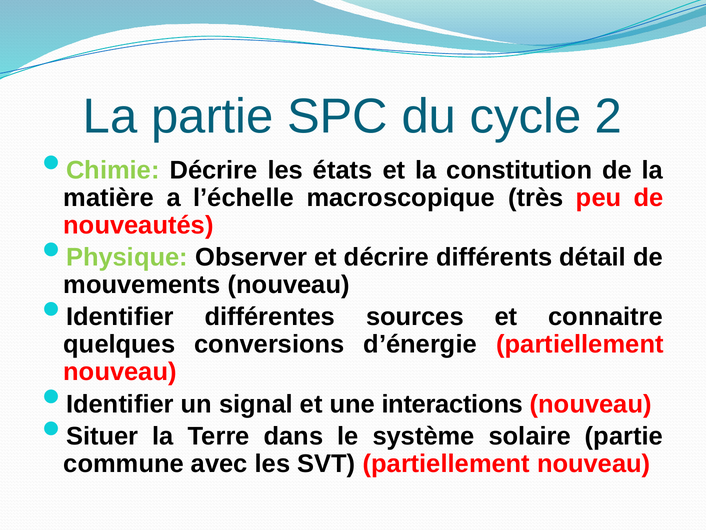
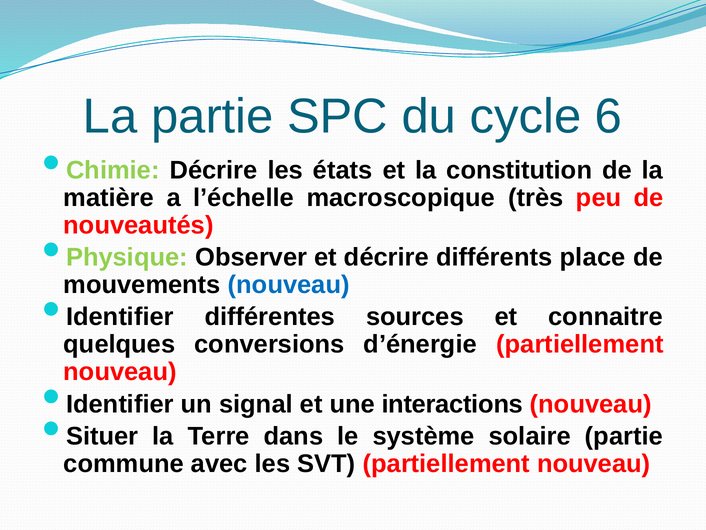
2: 2 -> 6
détail: détail -> place
nouveau at (289, 285) colour: black -> blue
